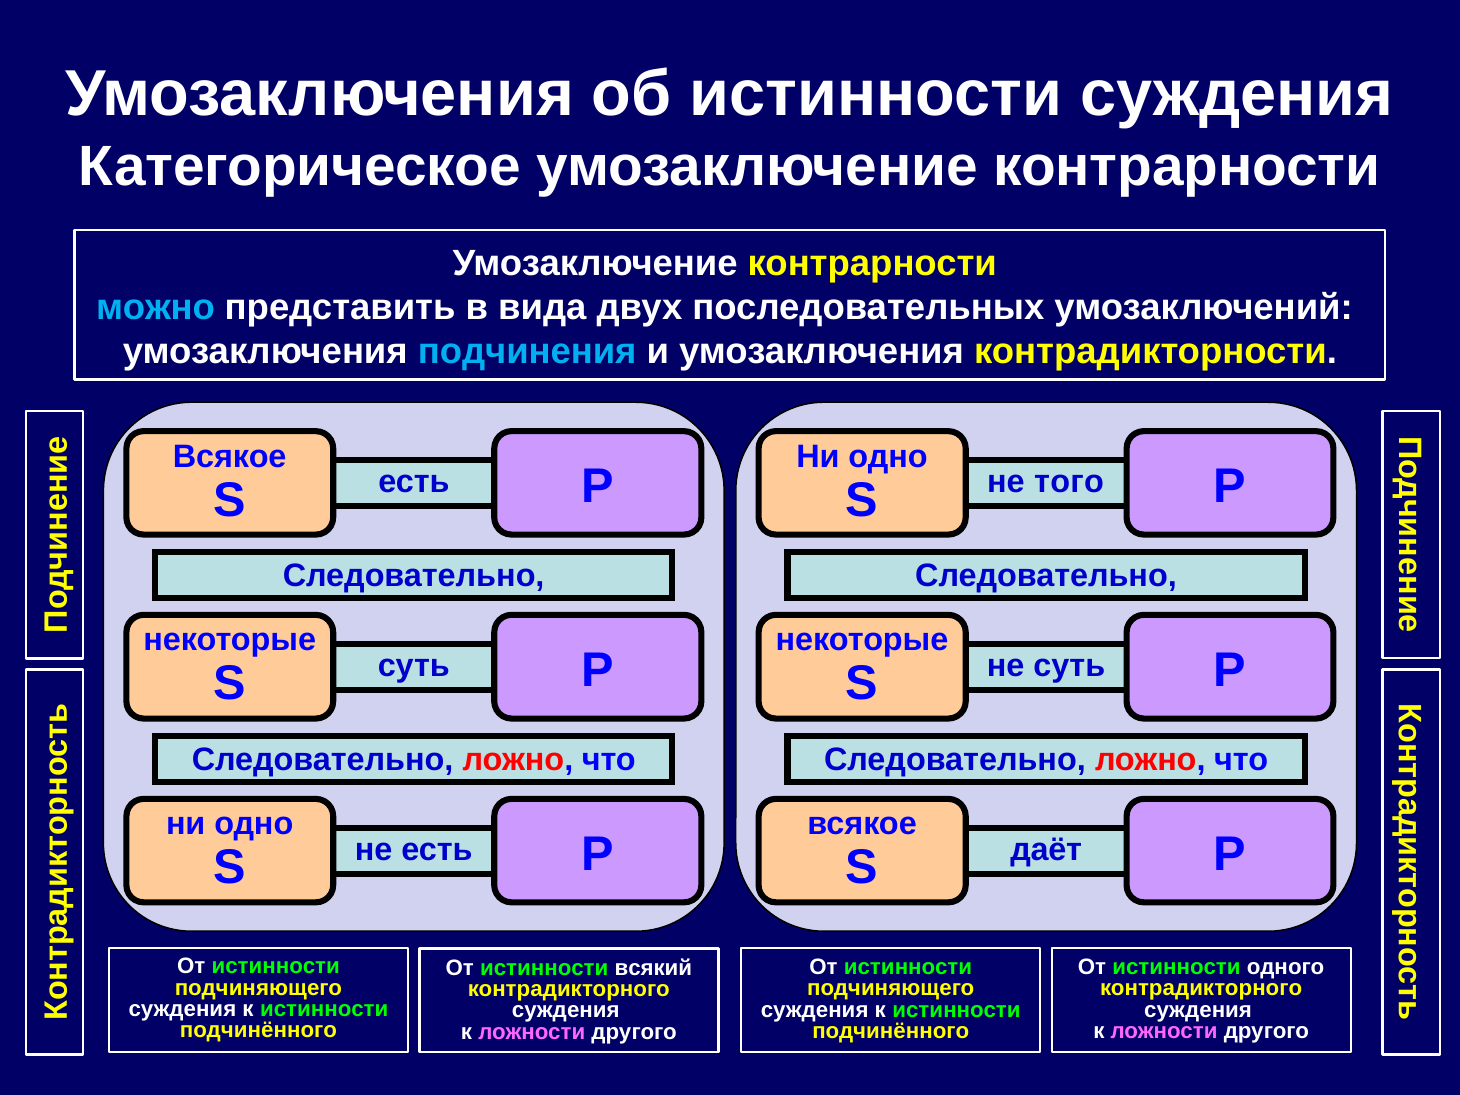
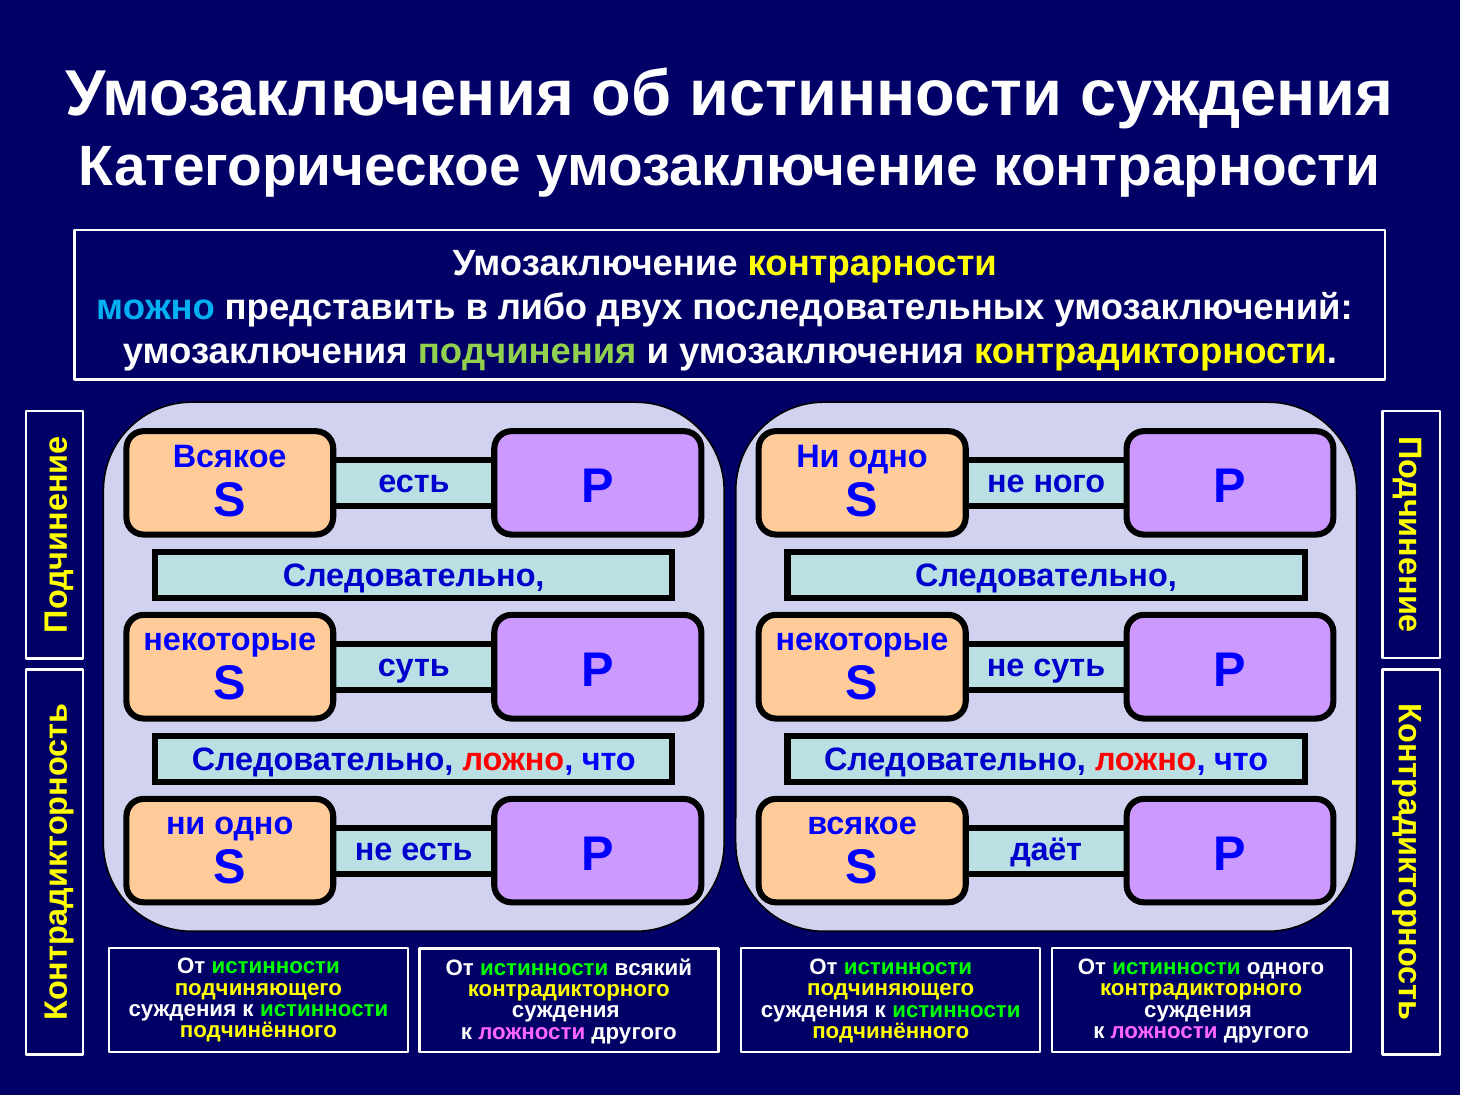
вида: вида -> либо
подчинения colour: light blue -> light green
того: того -> ного
